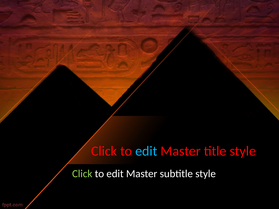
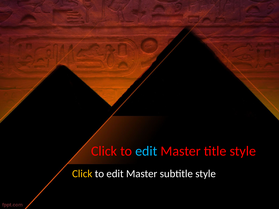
Click at (82, 174) colour: light green -> yellow
